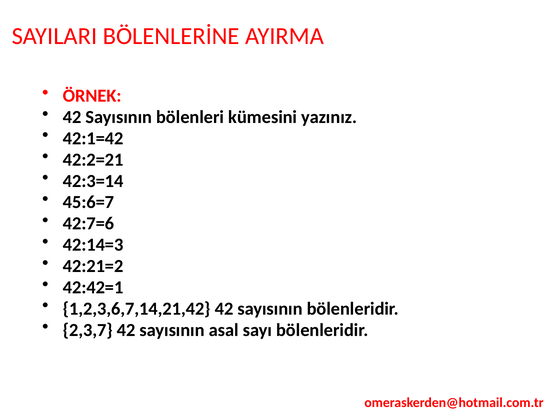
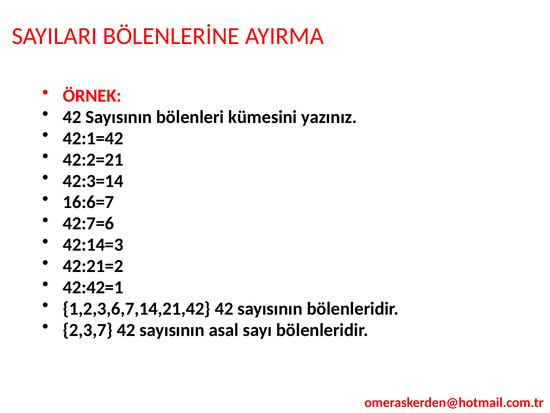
45:6=7: 45:6=7 -> 16:6=7
